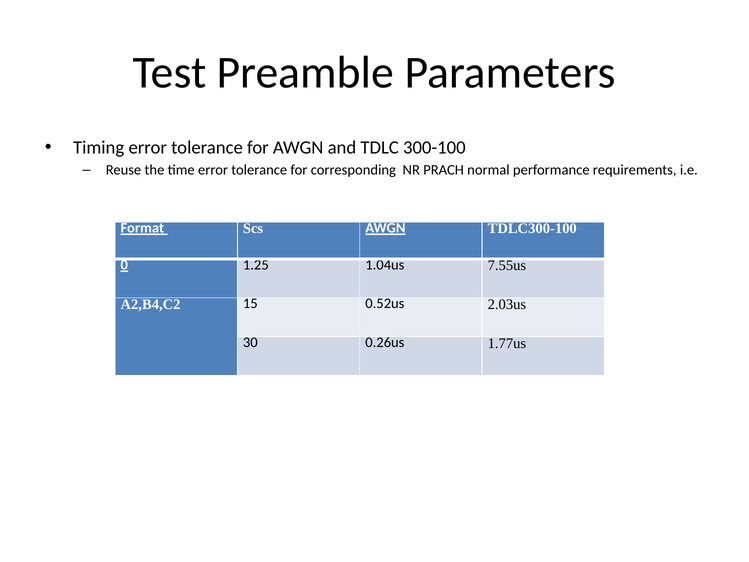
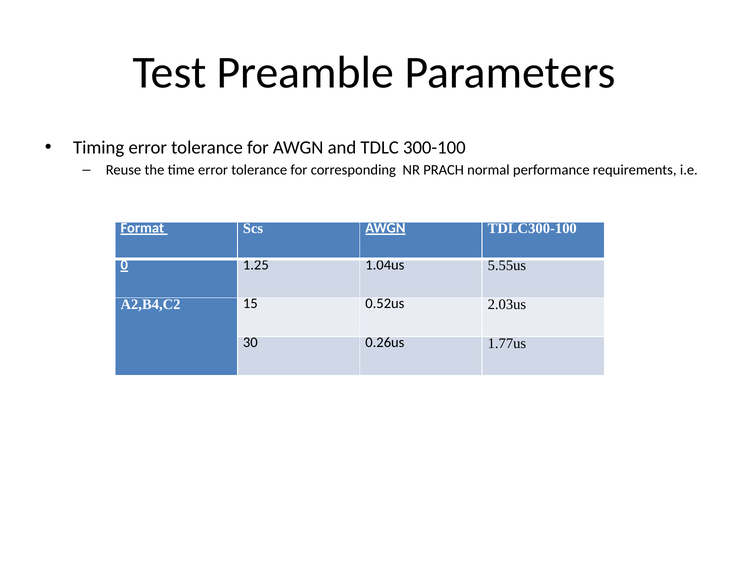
7.55us: 7.55us -> 5.55us
